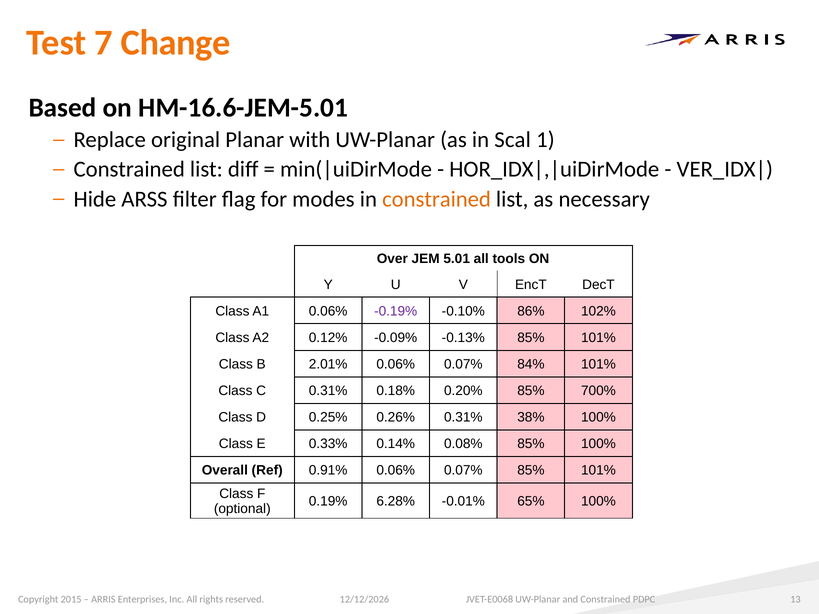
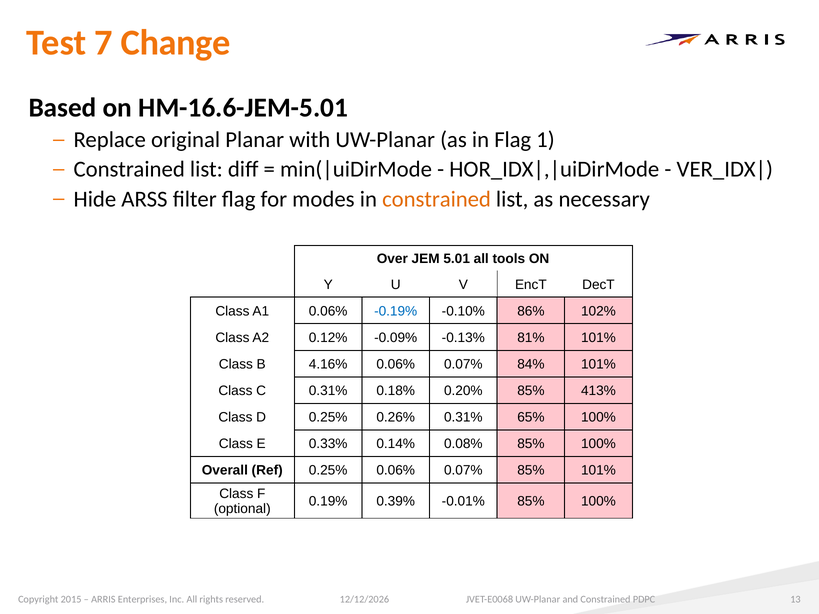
in Scal: Scal -> Flag
-0.19% colour: purple -> blue
-0.13% 85%: 85% -> 81%
2.01%: 2.01% -> 4.16%
700%: 700% -> 413%
38%: 38% -> 65%
Ref 0.91%: 0.91% -> 0.25%
6.28%: 6.28% -> 0.39%
-0.01% 65%: 65% -> 85%
